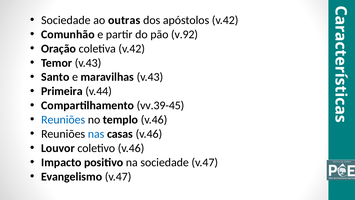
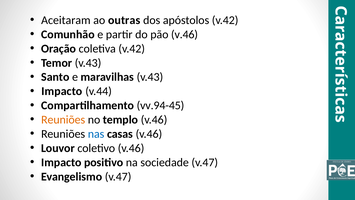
Sociedade at (66, 20): Sociedade -> Aceitaram
pão v.92: v.92 -> v.46
Primeira at (62, 91): Primeira -> Impacto
vv.39-45: vv.39-45 -> vv.94-45
Reuniões at (63, 120) colour: blue -> orange
